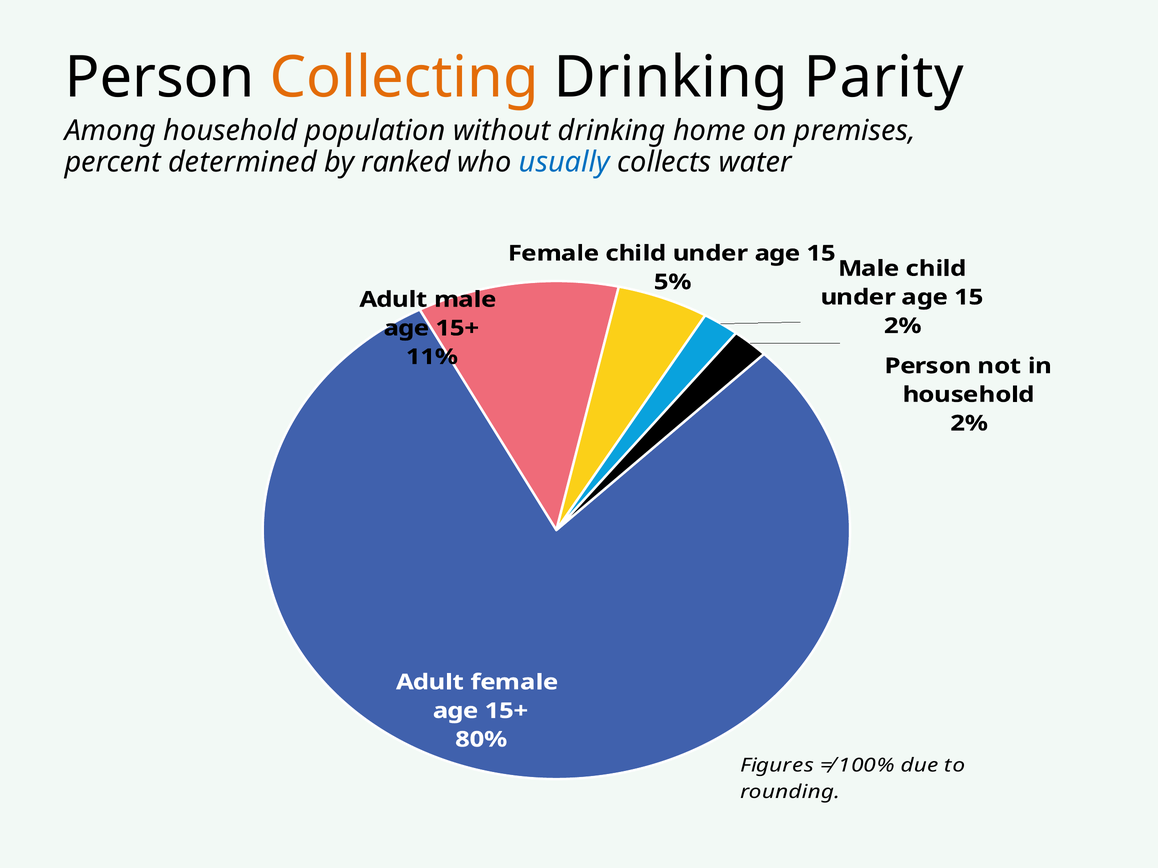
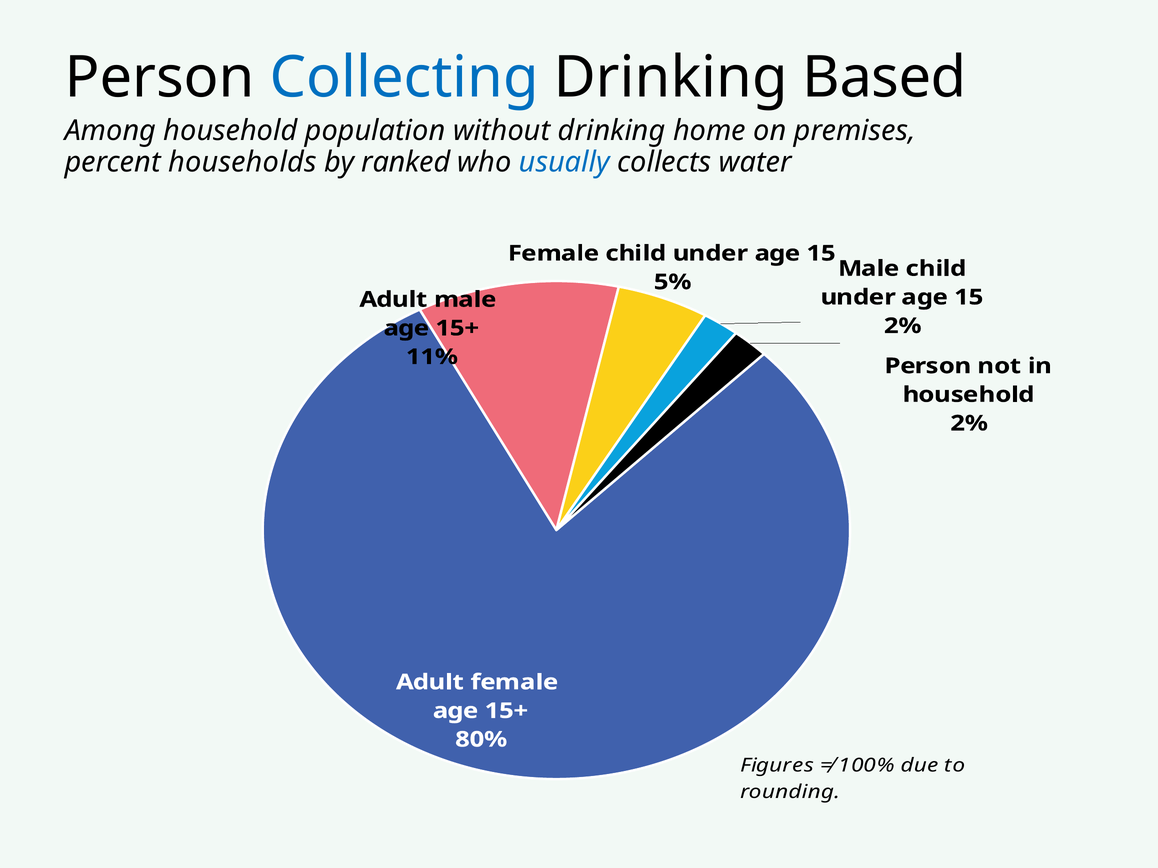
Collecting colour: orange -> blue
Parity: Parity -> Based
determined: determined -> households
